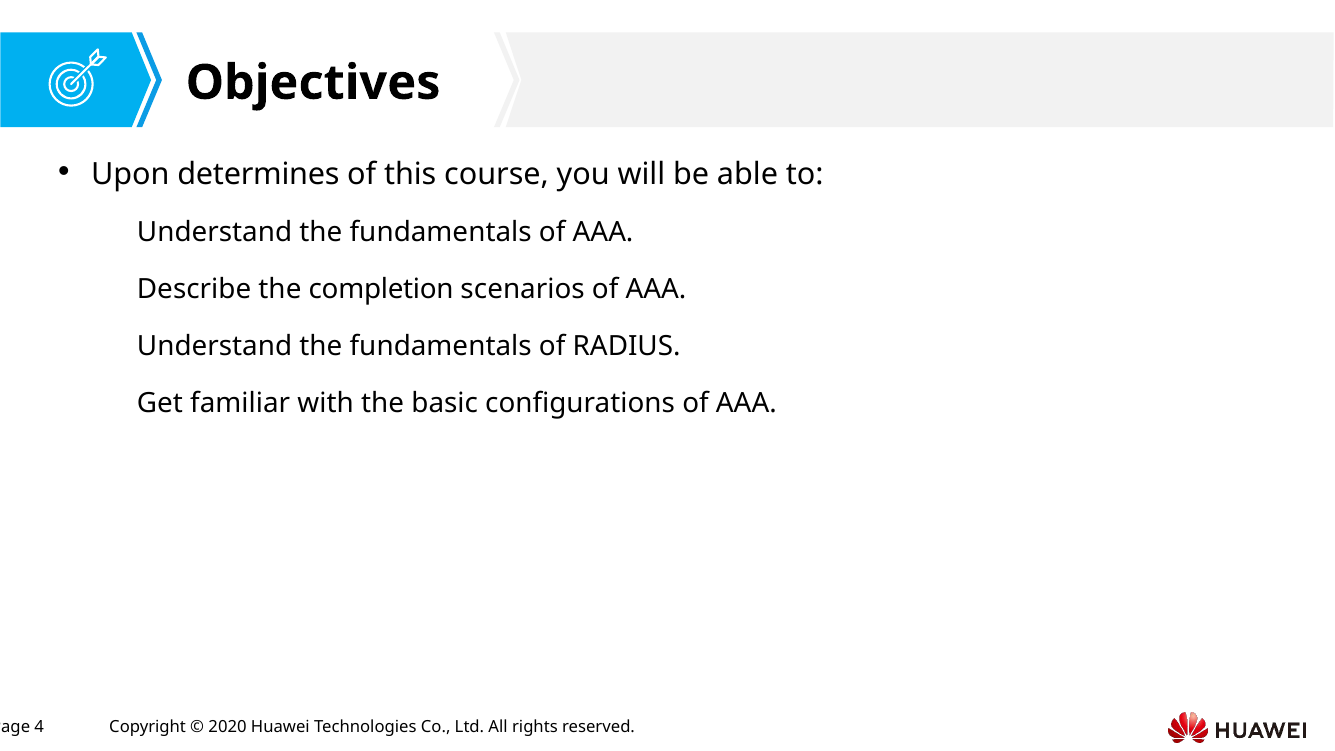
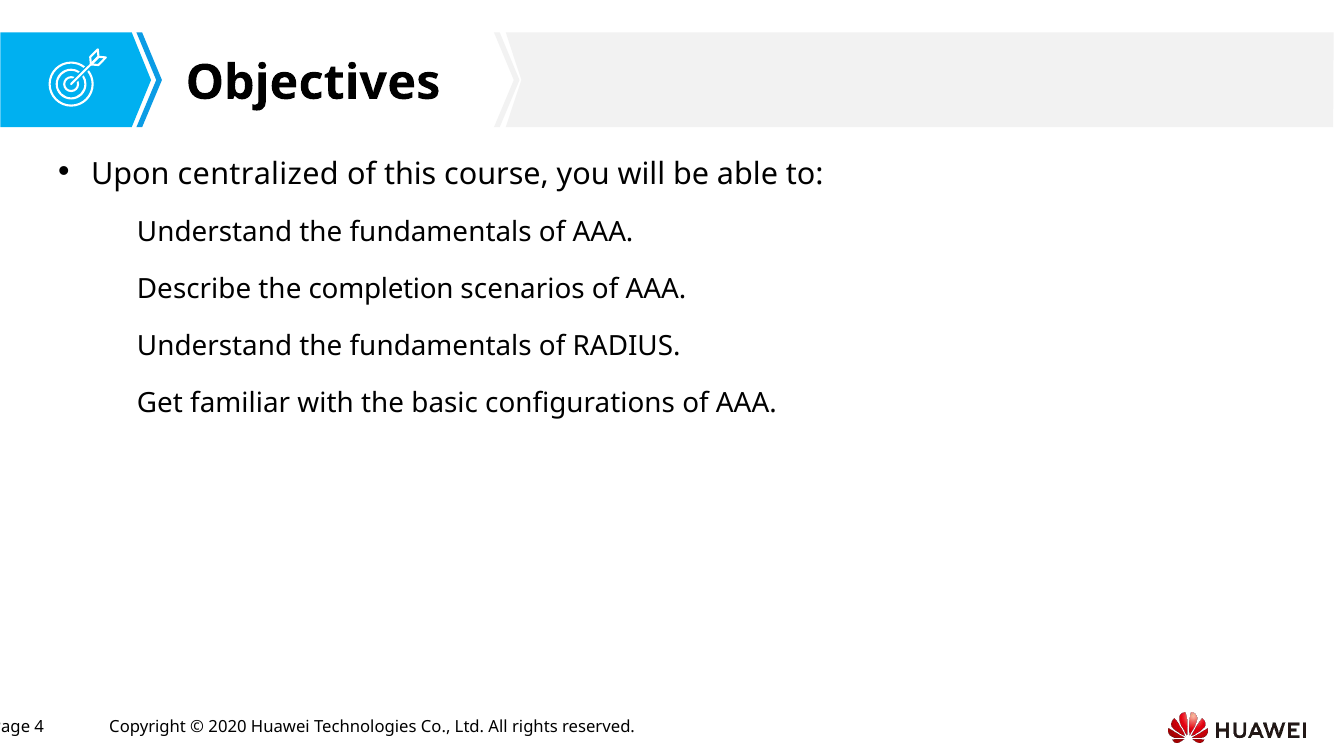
determines: determines -> centralized
